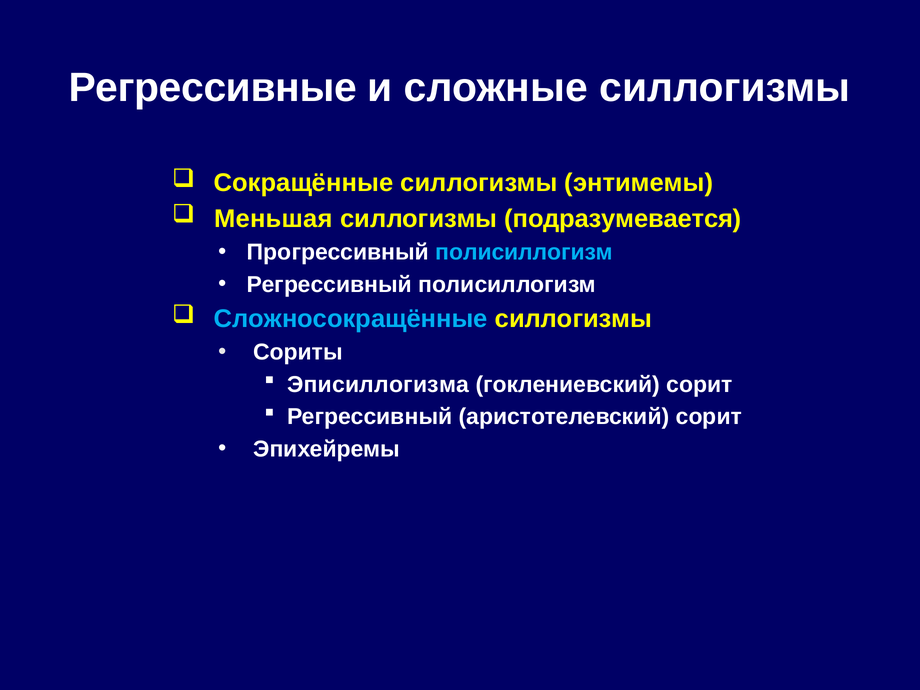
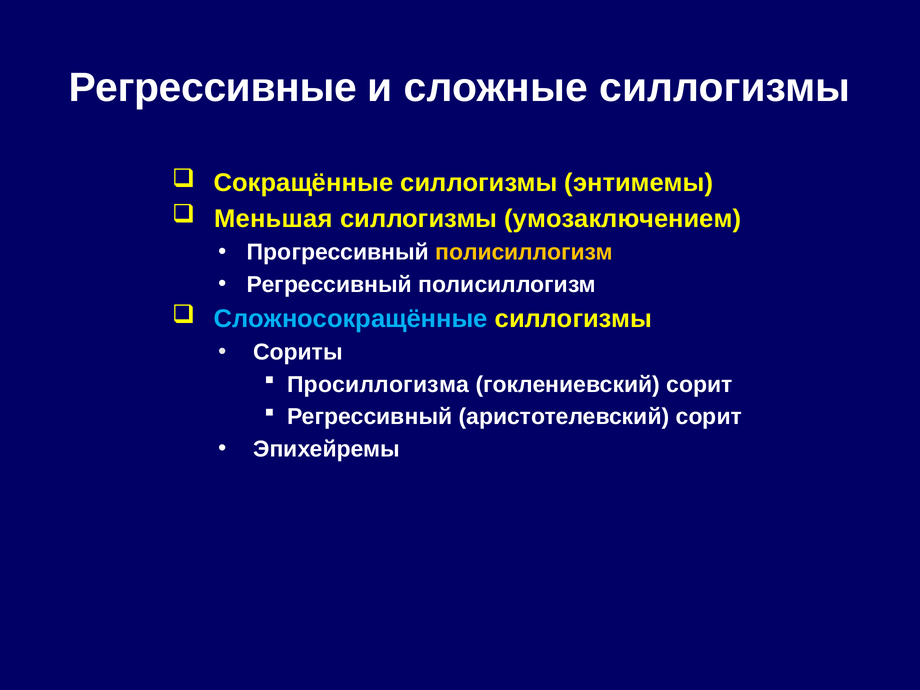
подразумевается: подразумевается -> умозаключением
полисиллогизм at (524, 252) colour: light blue -> yellow
Эписиллогизма: Эписиллогизма -> Просиллогизма
